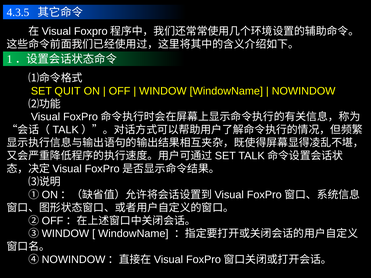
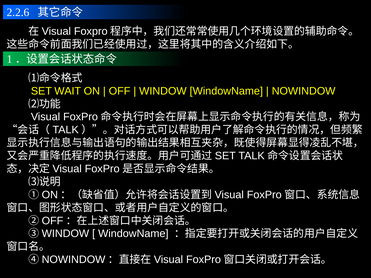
4.3.5: 4.3.5 -> 2.2.6
QUIT: QUIT -> WAIT
